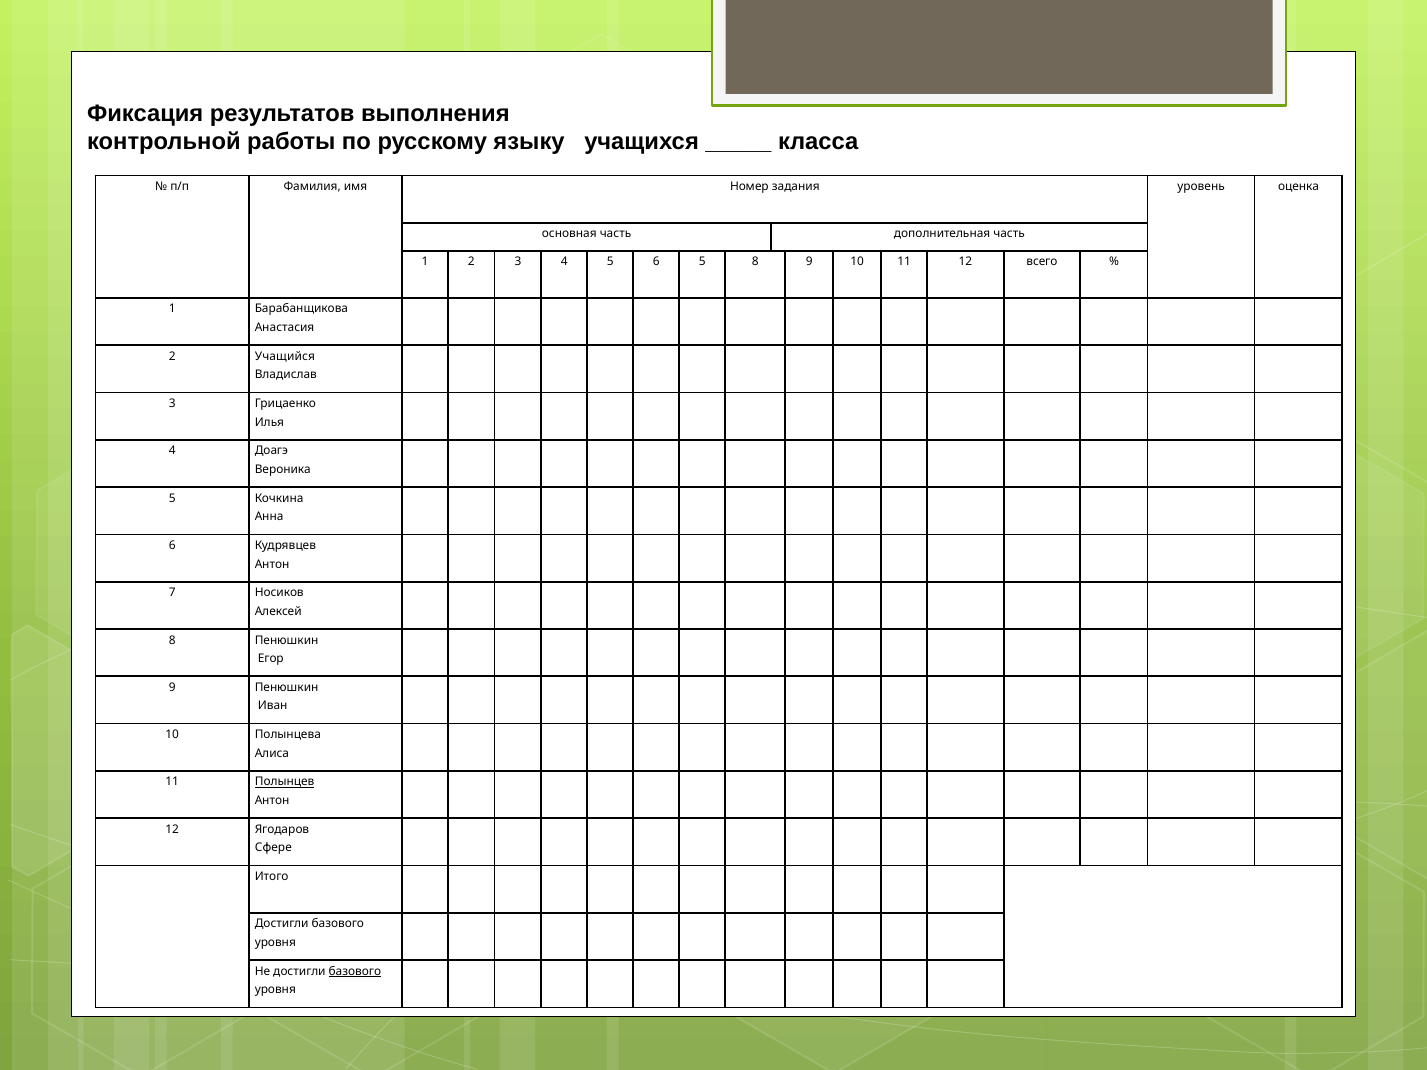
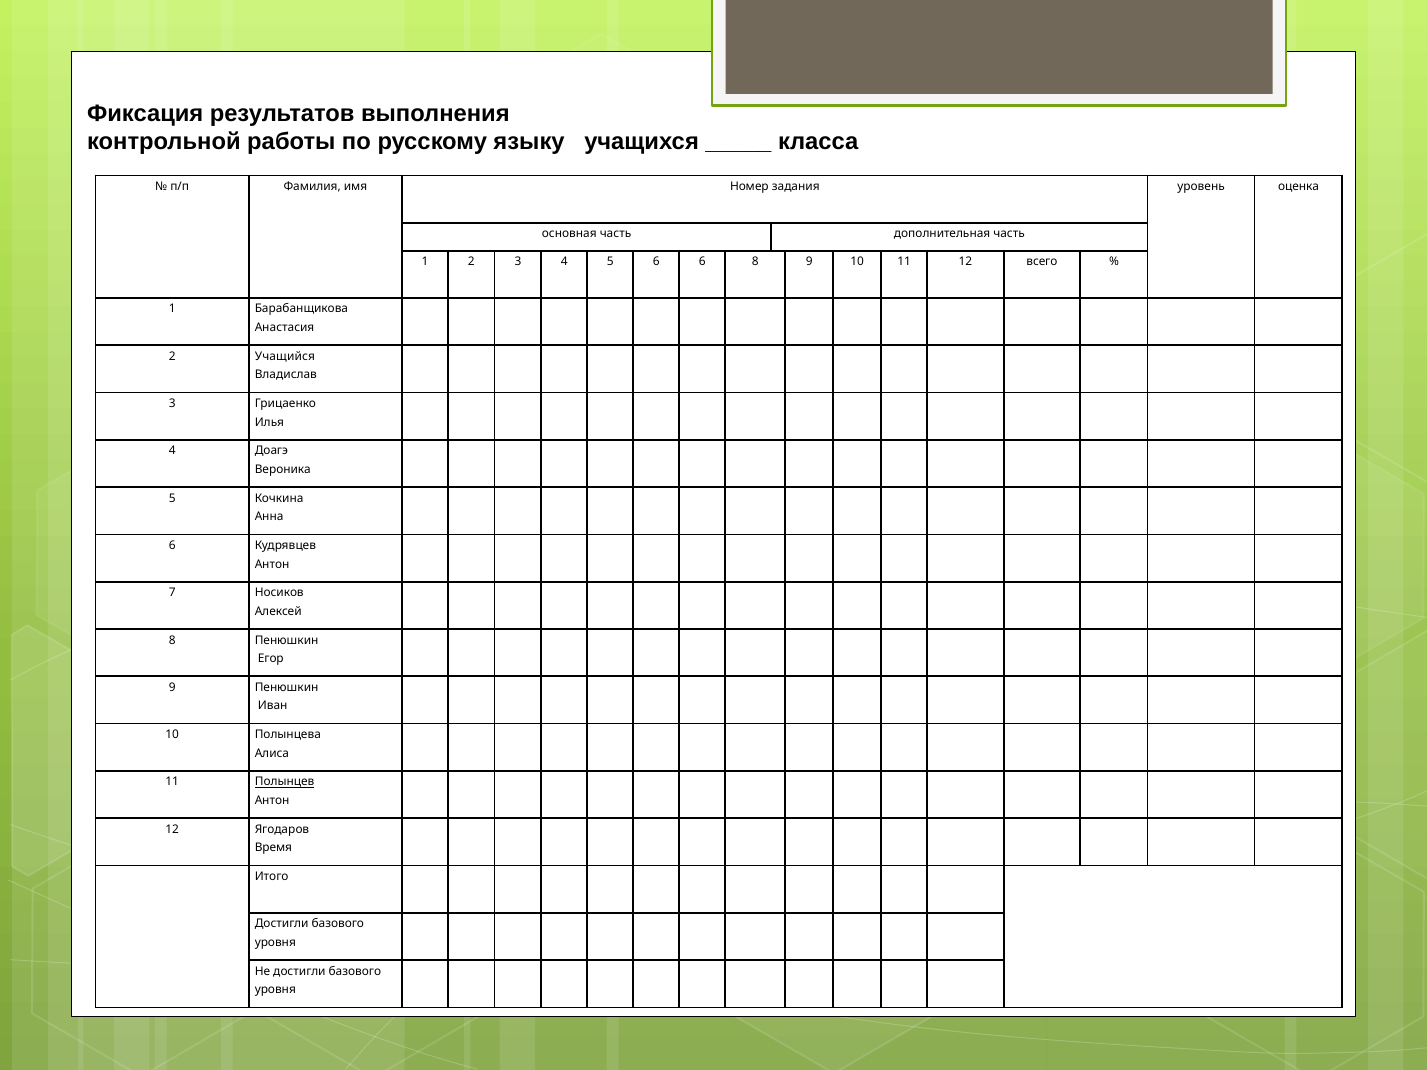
6 5: 5 -> 6
Сфере: Сфере -> Время
базового at (355, 971) underline: present -> none
